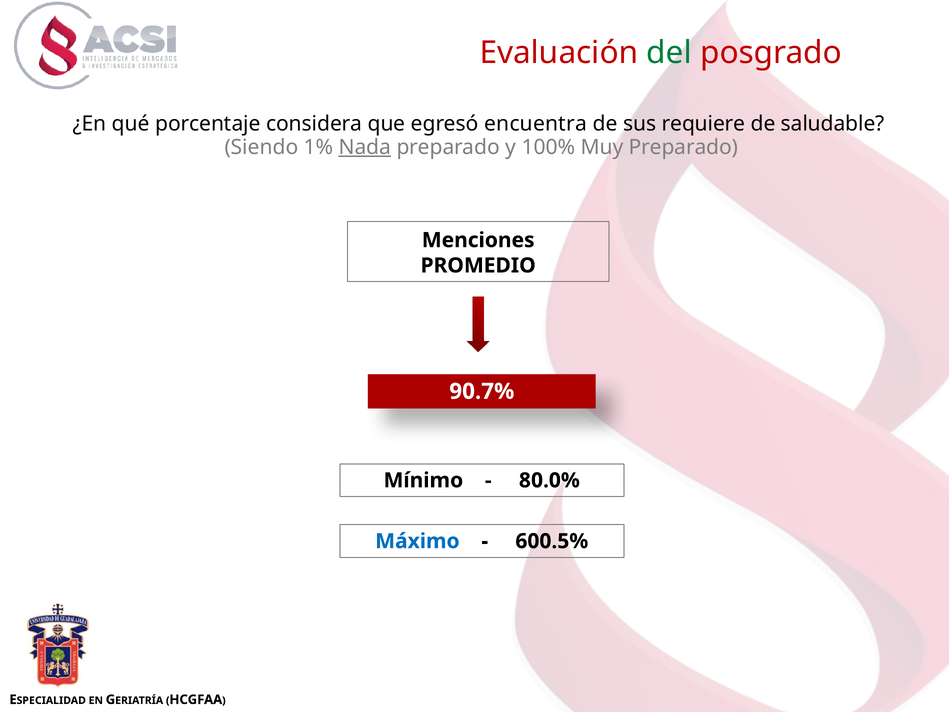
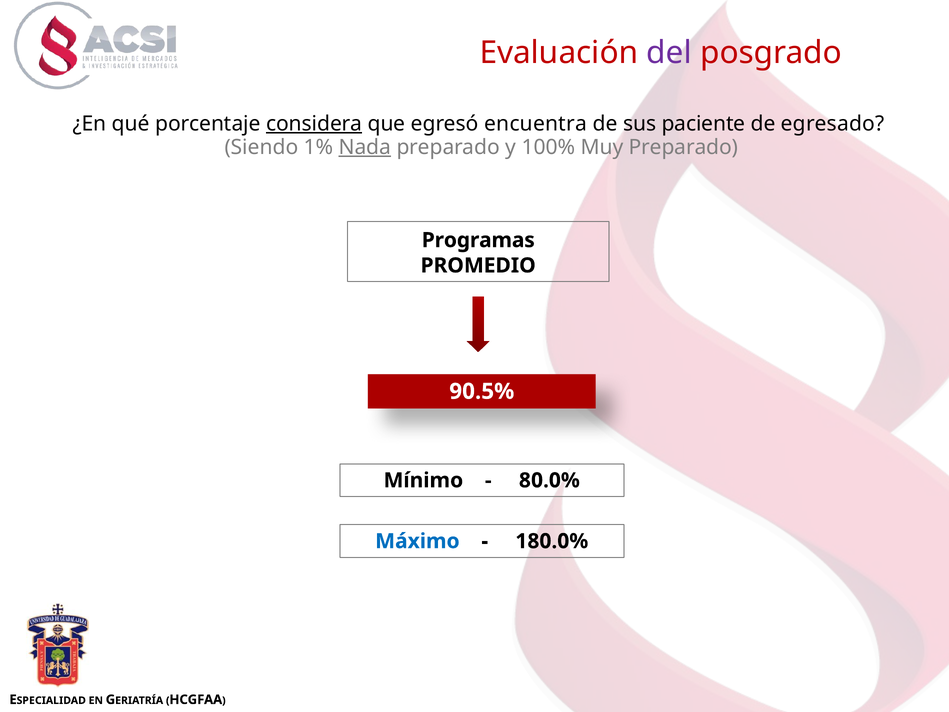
del colour: green -> purple
considera underline: none -> present
requiere: requiere -> paciente
saludable: saludable -> egresado
Menciones: Menciones -> Programas
90.7%: 90.7% -> 90.5%
600.5%: 600.5% -> 180.0%
